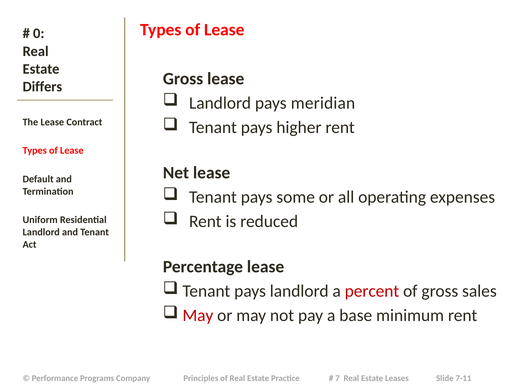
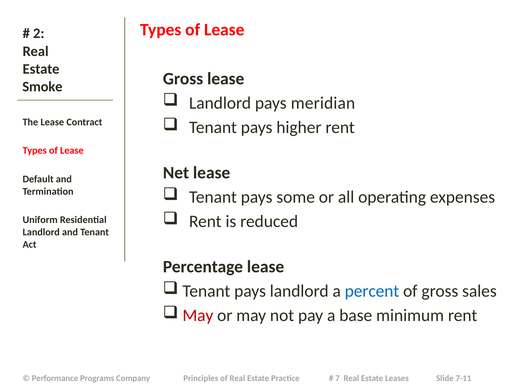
0: 0 -> 2
Differs: Differs -> Smoke
percent colour: red -> blue
